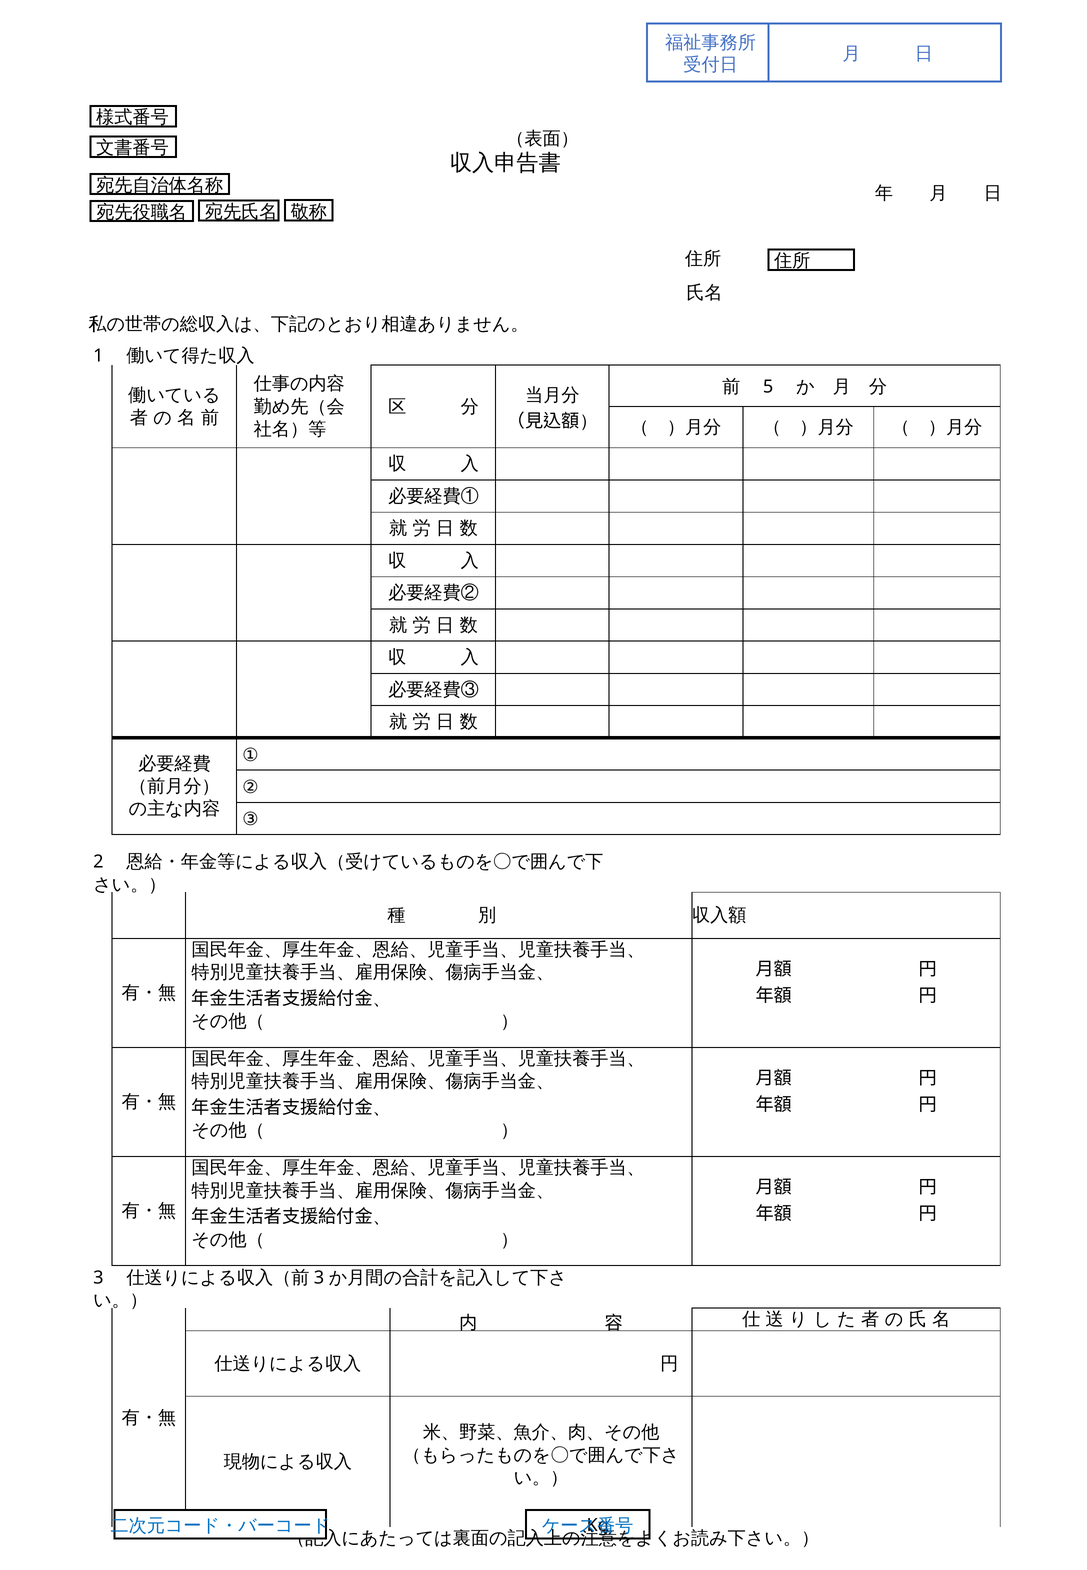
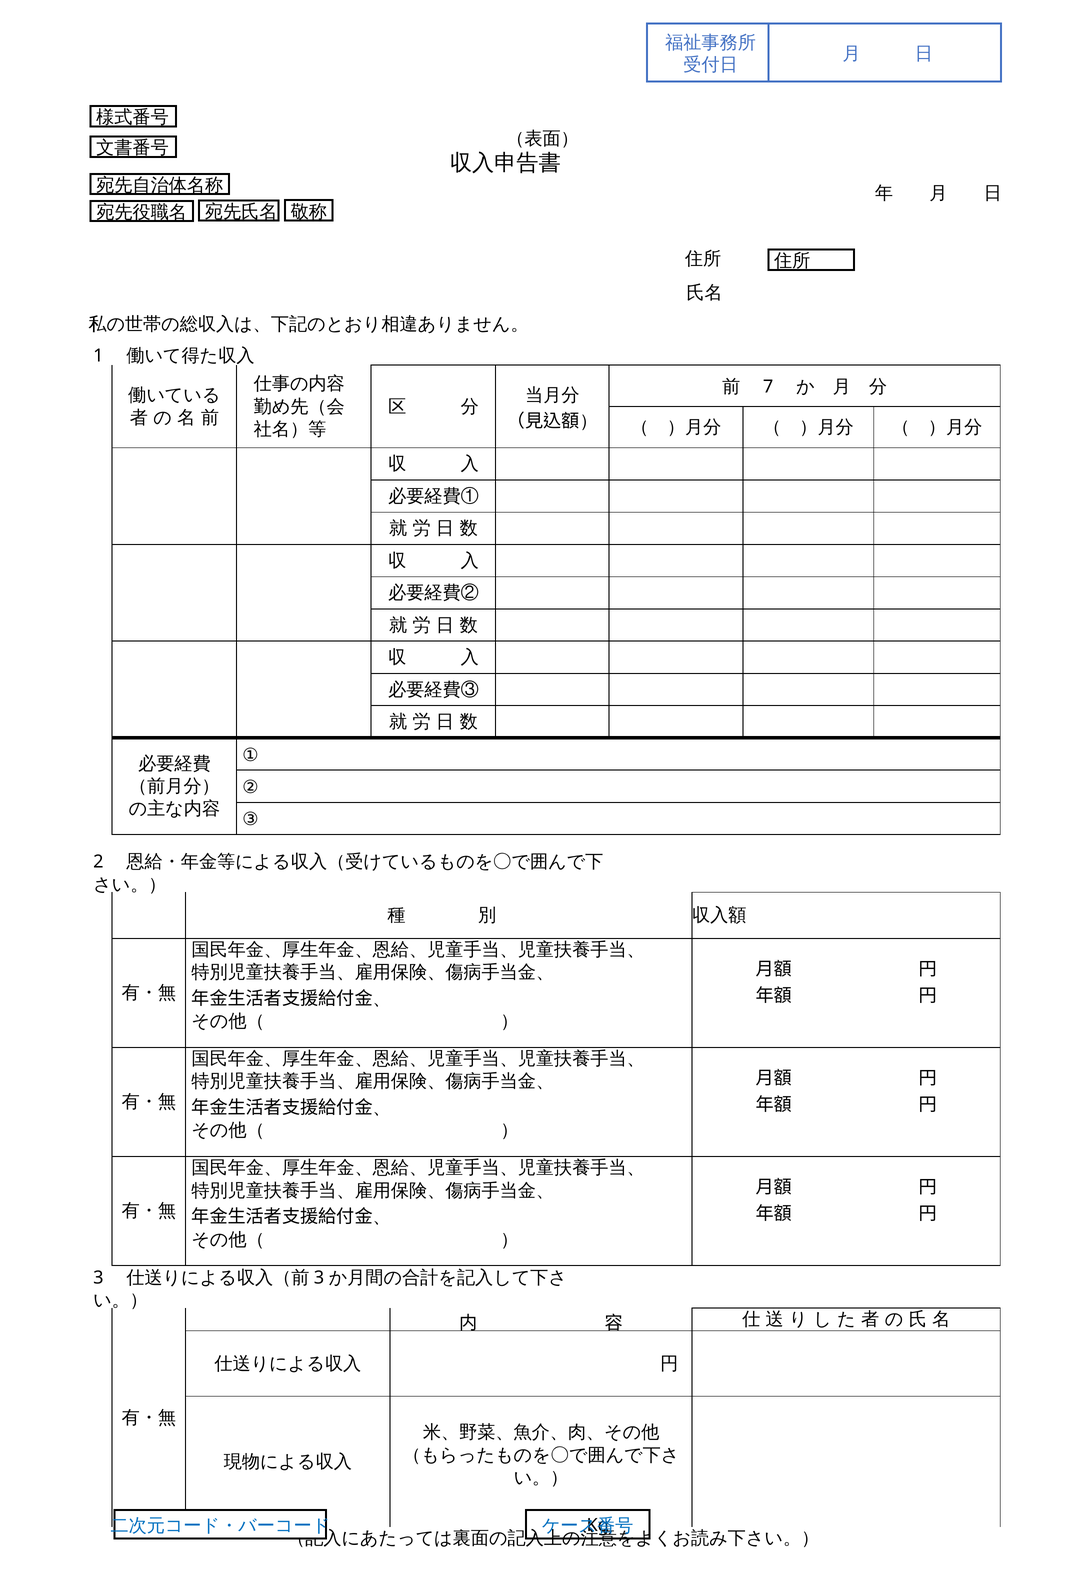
5: 5 -> 7
